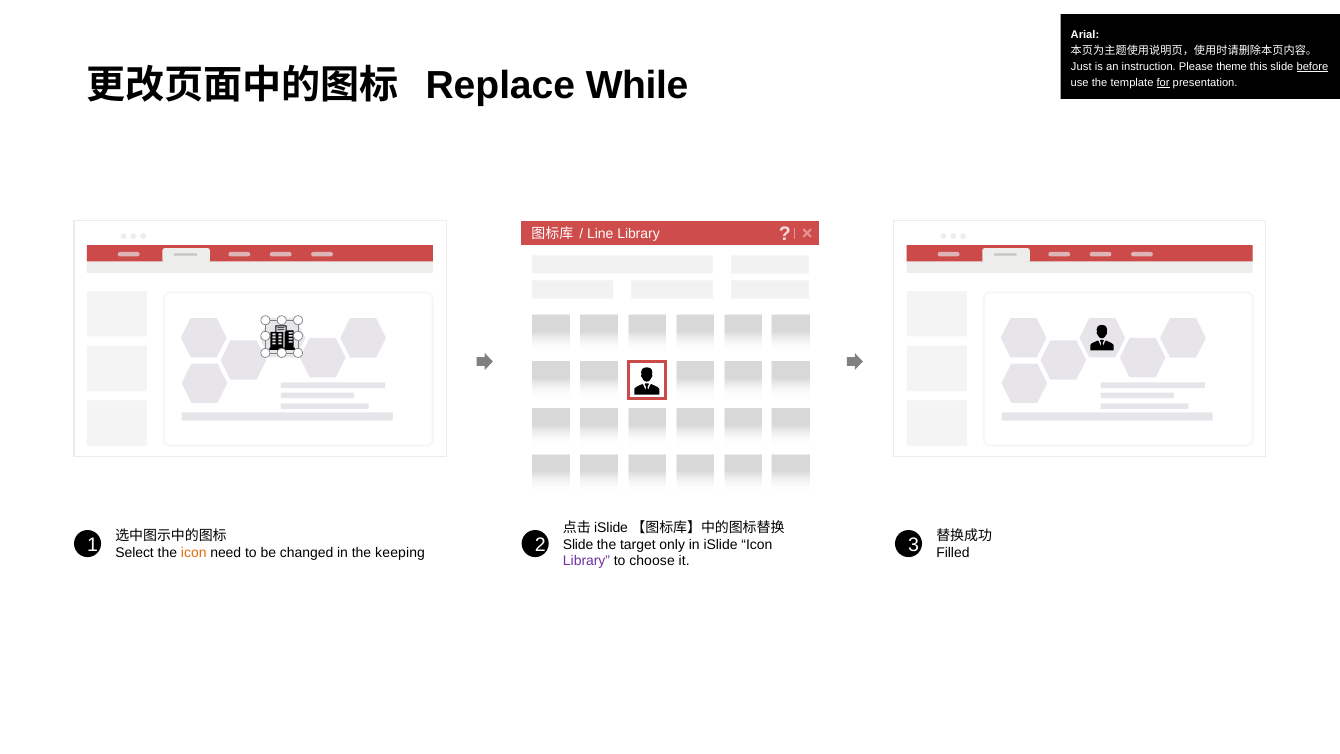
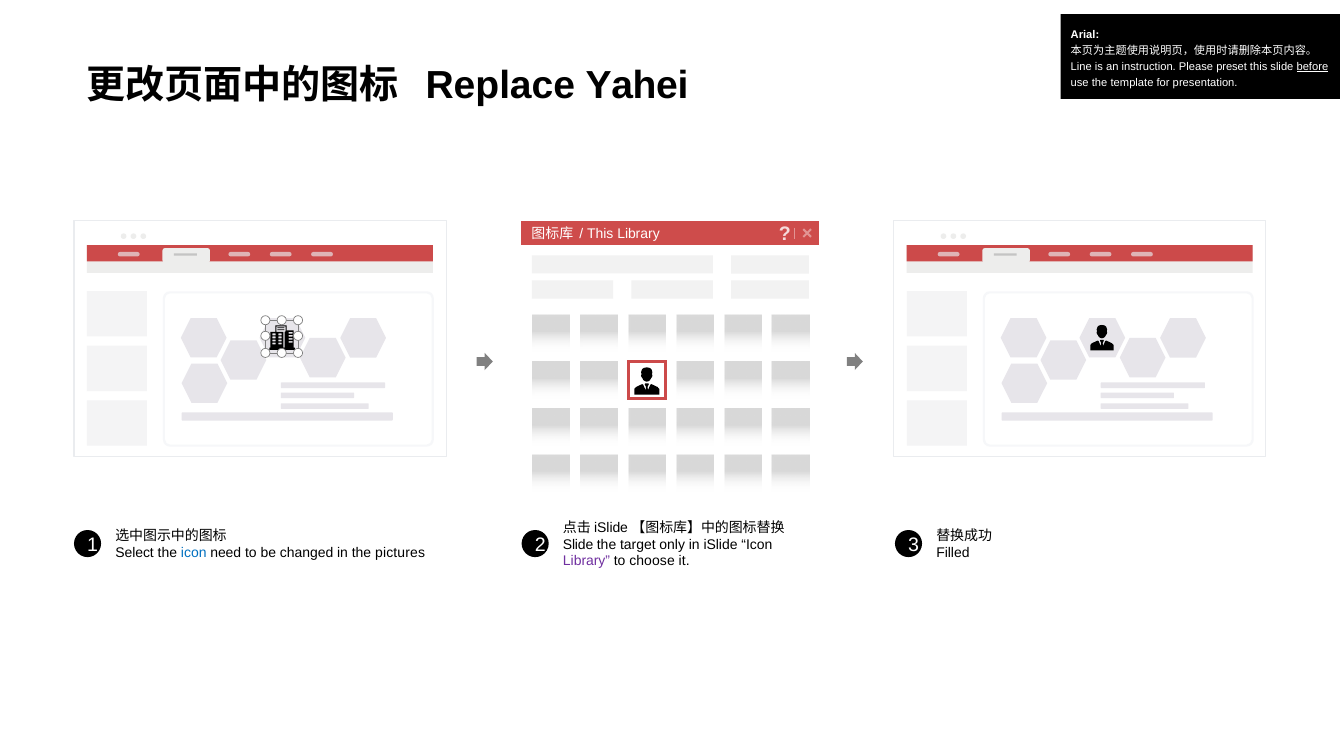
Just: Just -> Line
theme: theme -> preset
While: While -> Yahei
for underline: present -> none
Line at (600, 234): Line -> This
icon at (194, 553) colour: orange -> blue
keeping: keeping -> pictures
